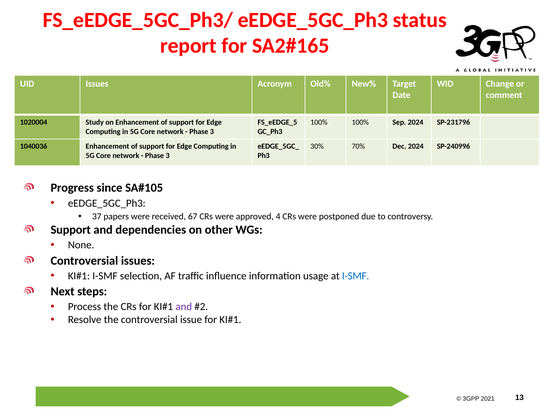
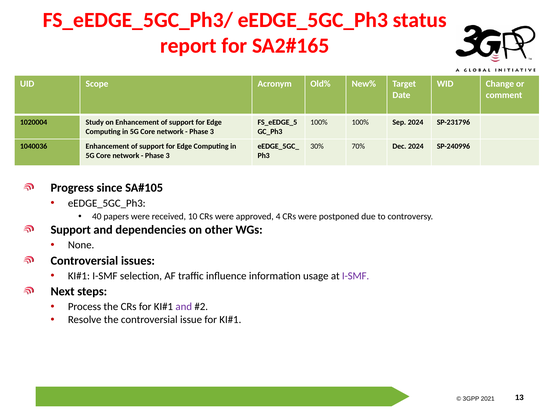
UID Issues: Issues -> Scope
37: 37 -> 40
67: 67 -> 10
I-SMF at (356, 276) colour: blue -> purple
